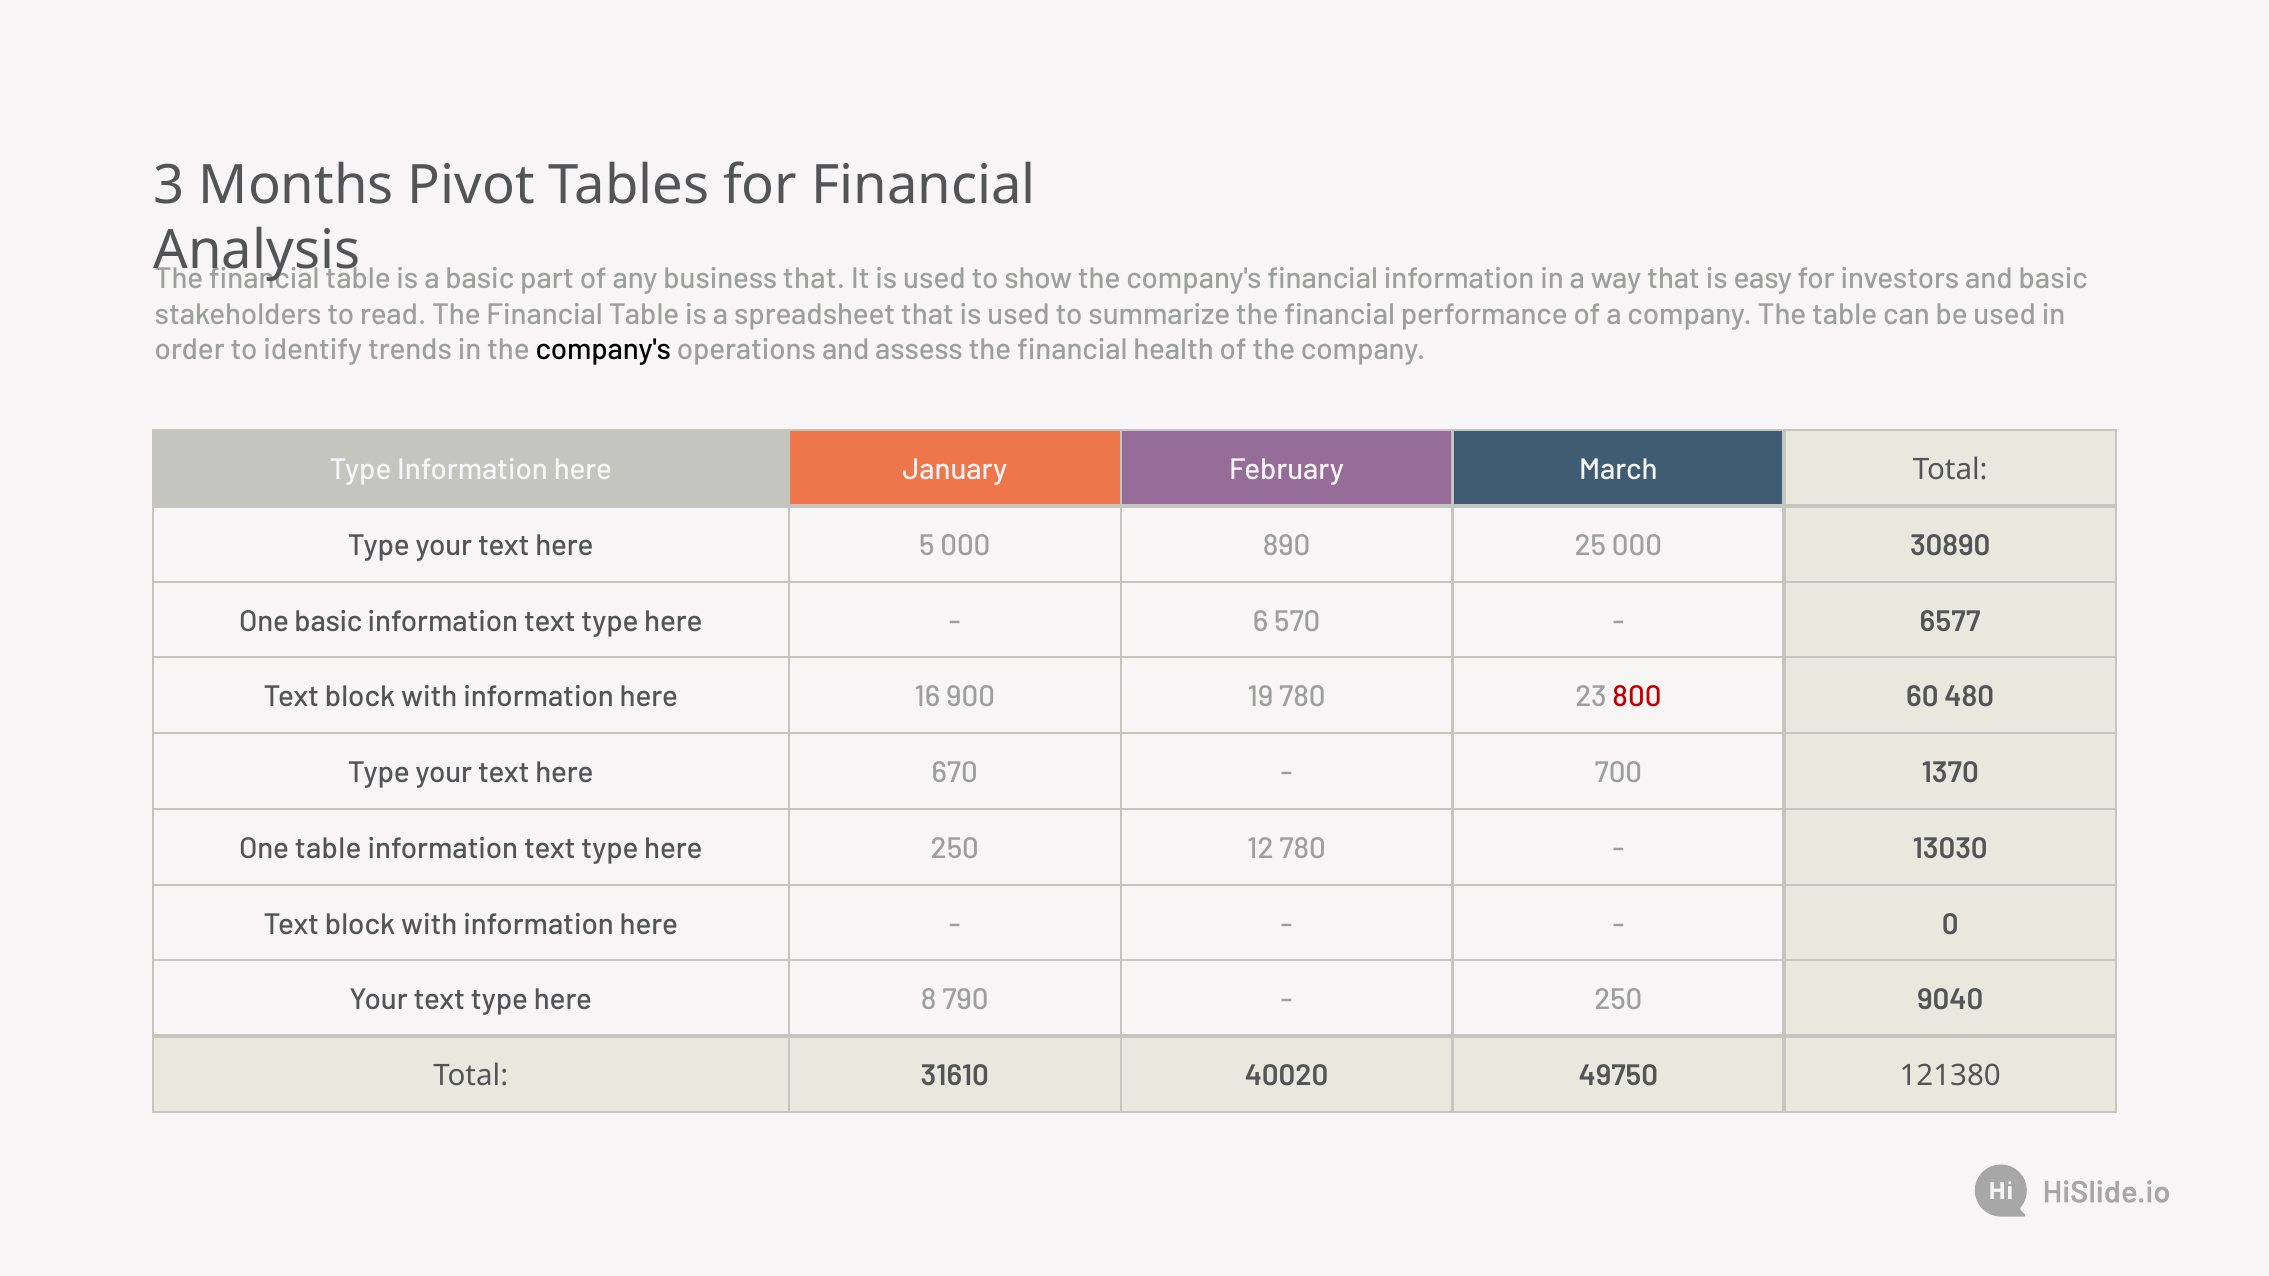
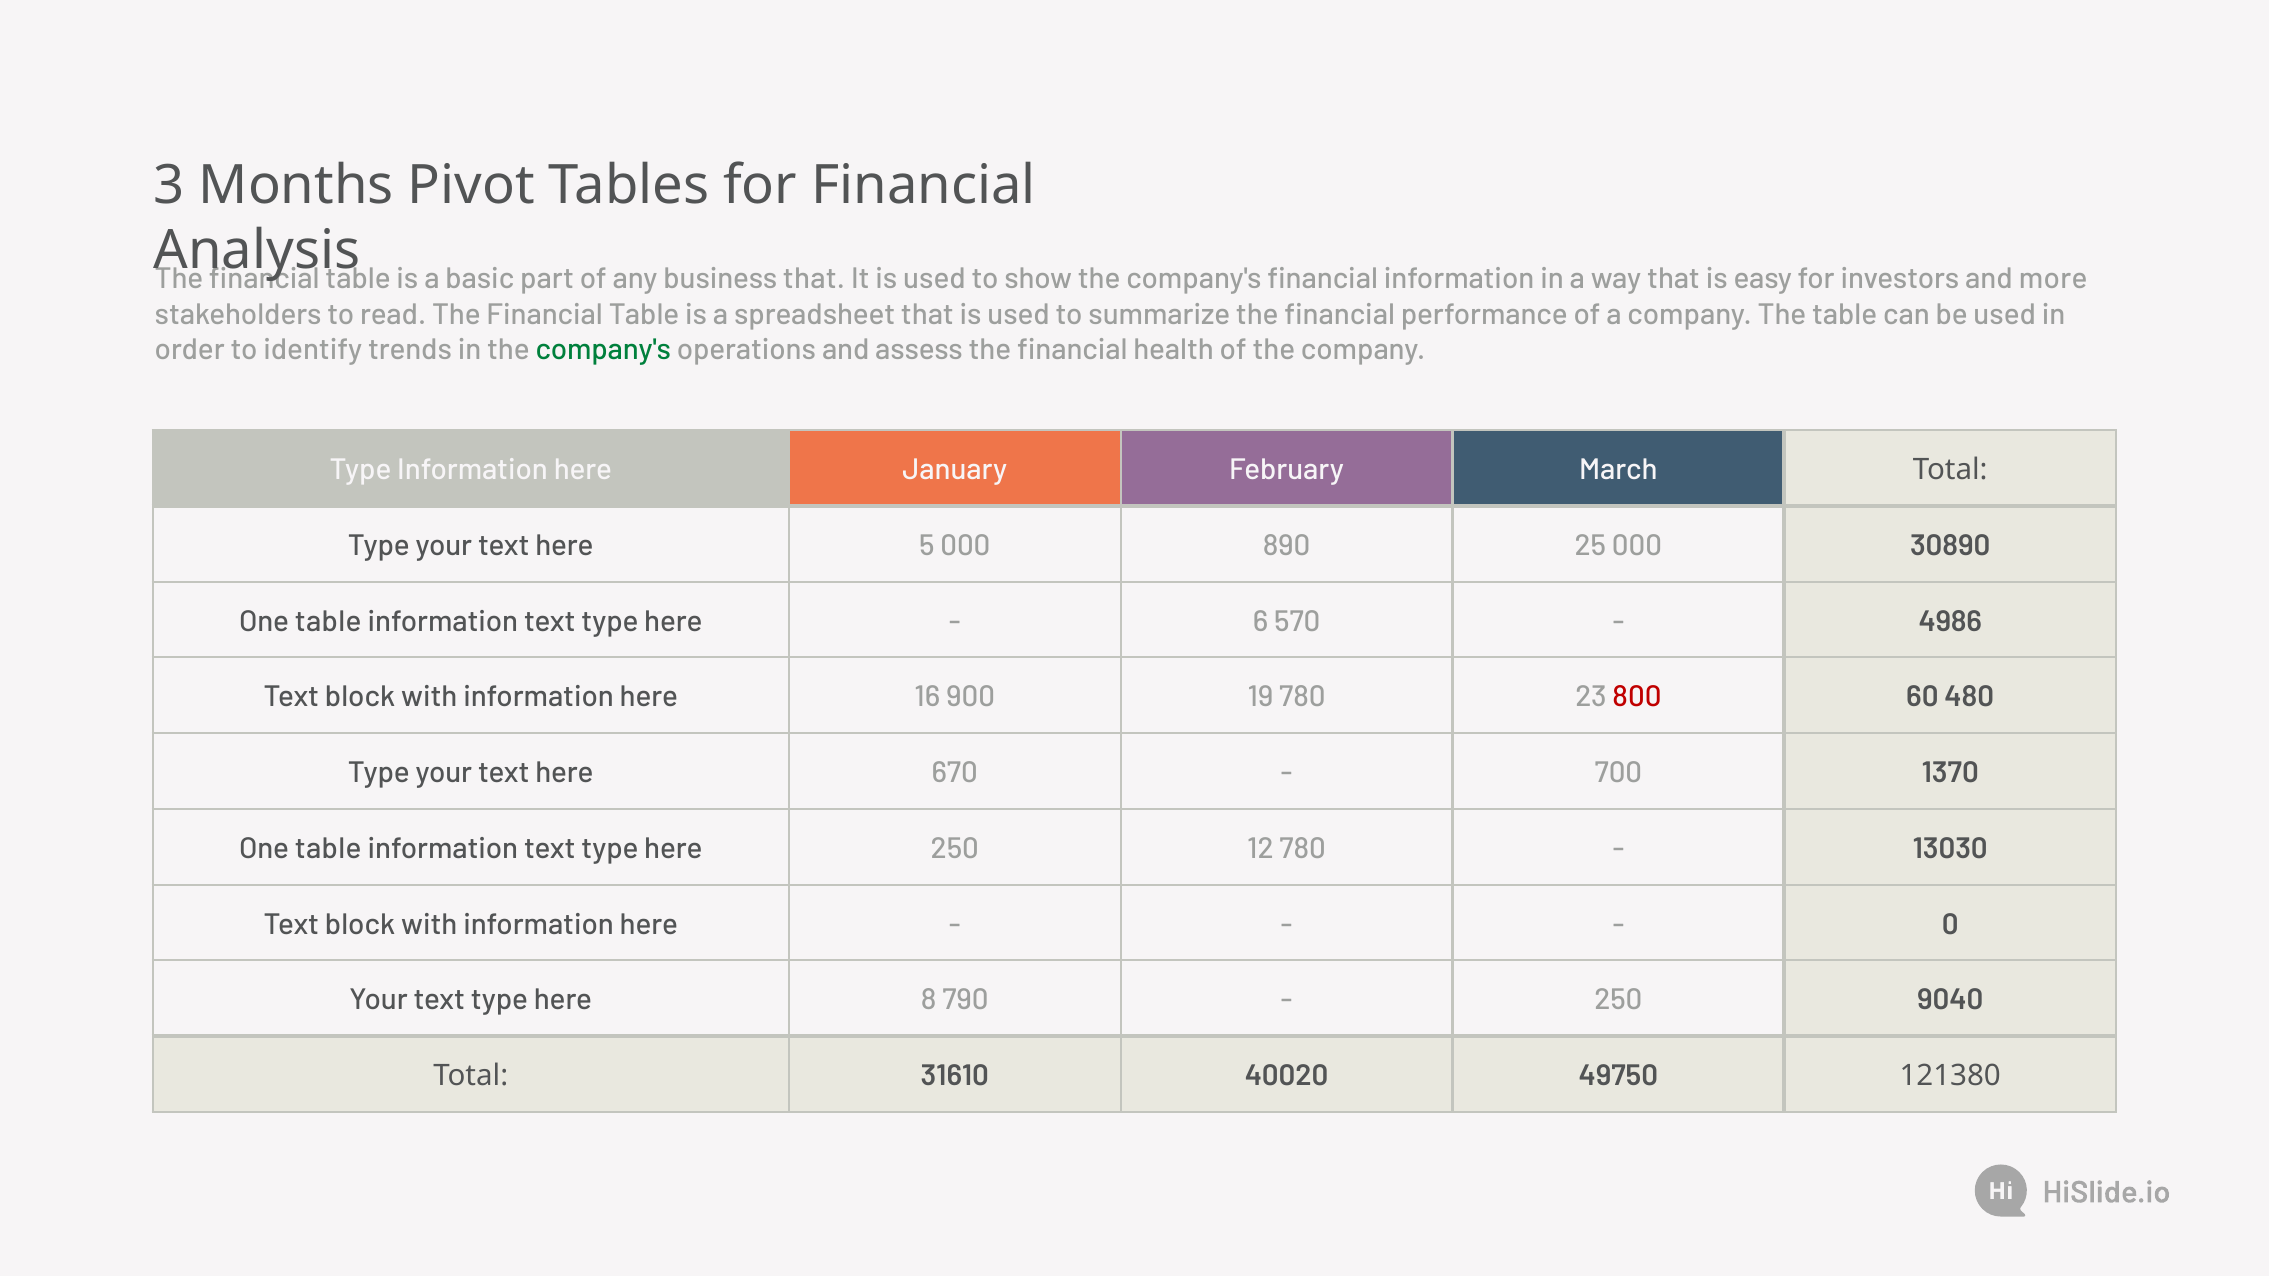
and basic: basic -> more
company's at (603, 350) colour: black -> green
basic at (328, 622): basic -> table
6577: 6577 -> 4986
